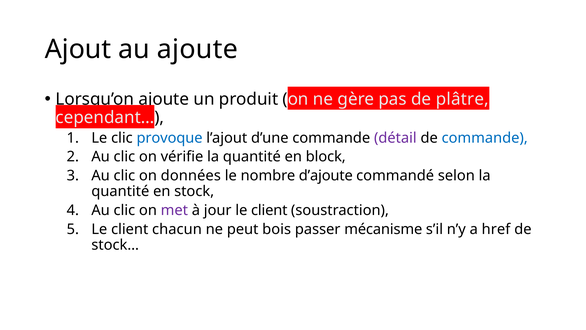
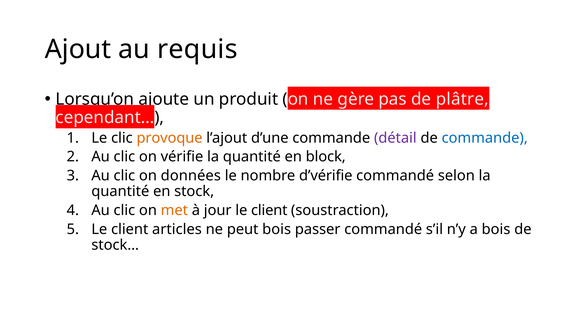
au ajoute: ajoute -> requis
provoque colour: blue -> orange
d’ajoute: d’ajoute -> d’vérifie
met colour: purple -> orange
chacun: chacun -> articles
passer mécanisme: mécanisme -> commandé
a href: href -> bois
